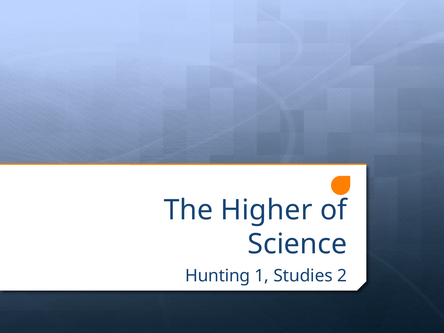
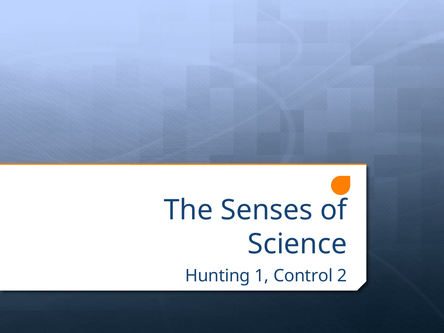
Higher: Higher -> Senses
Studies: Studies -> Control
